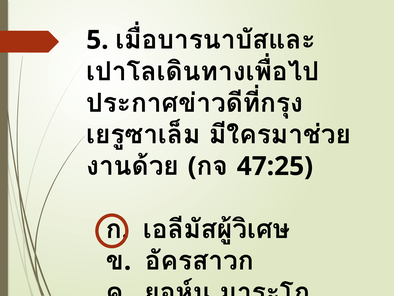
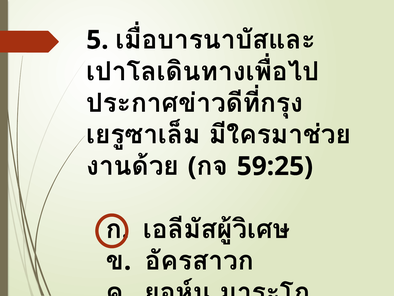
47:25: 47:25 -> 59:25
